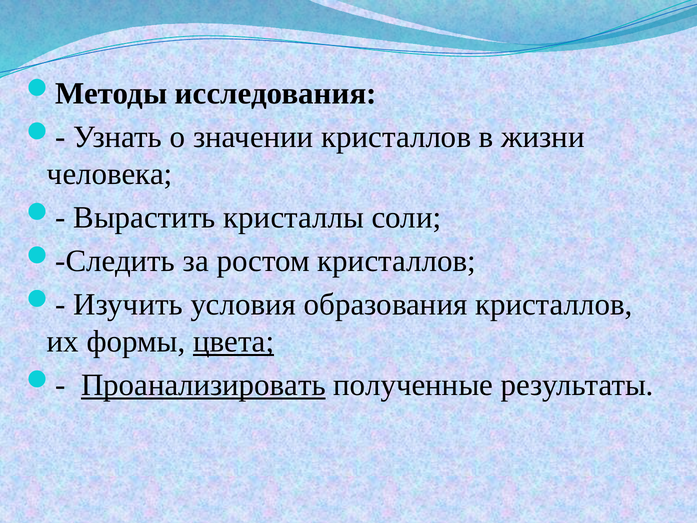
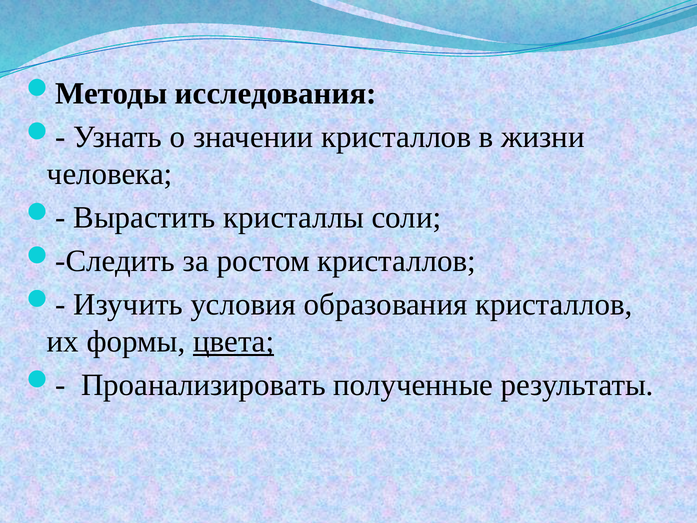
Проанализировать underline: present -> none
